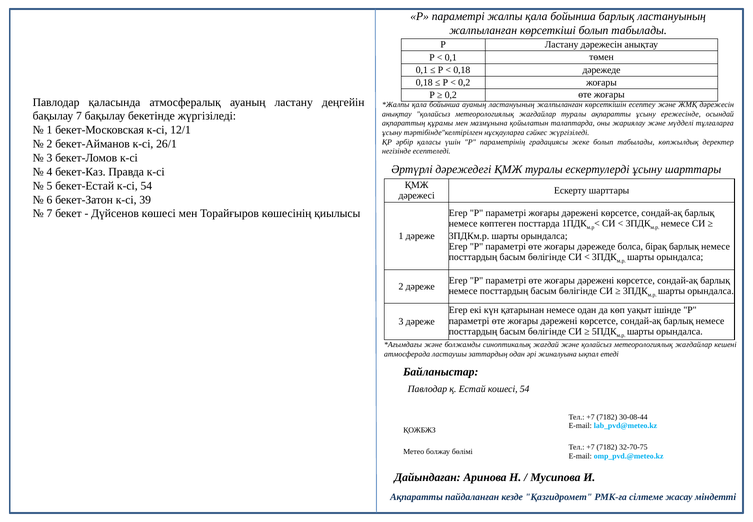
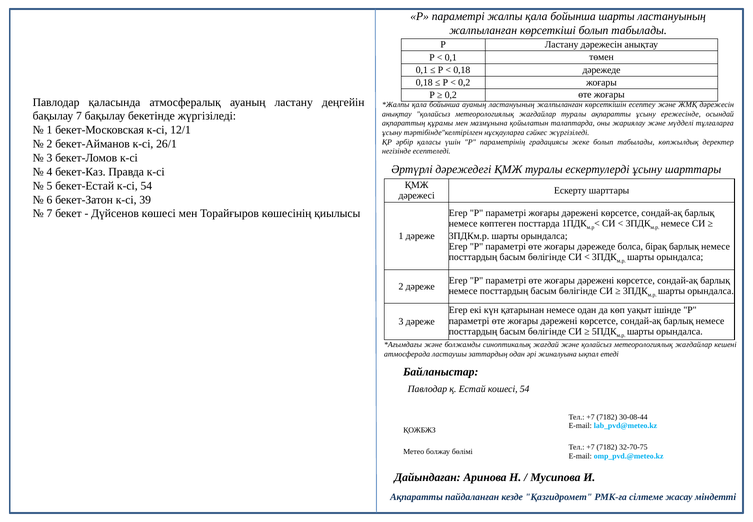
бойынша барлық: барлық -> шарты
